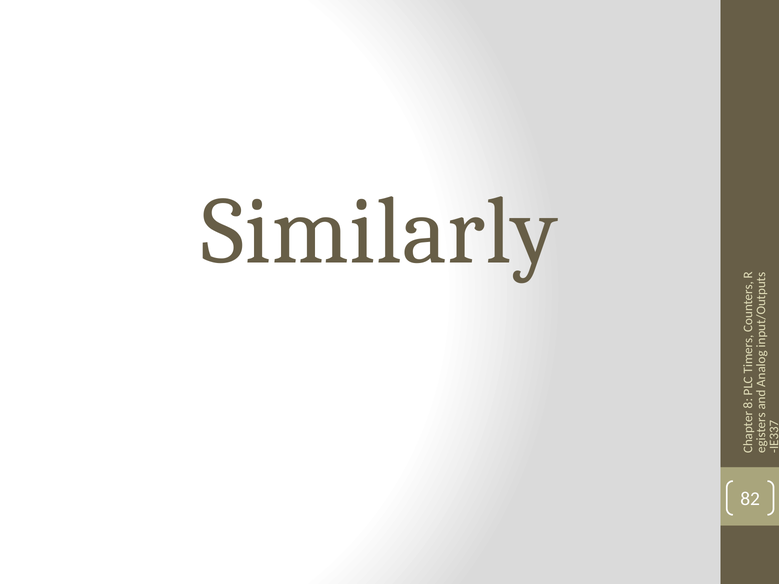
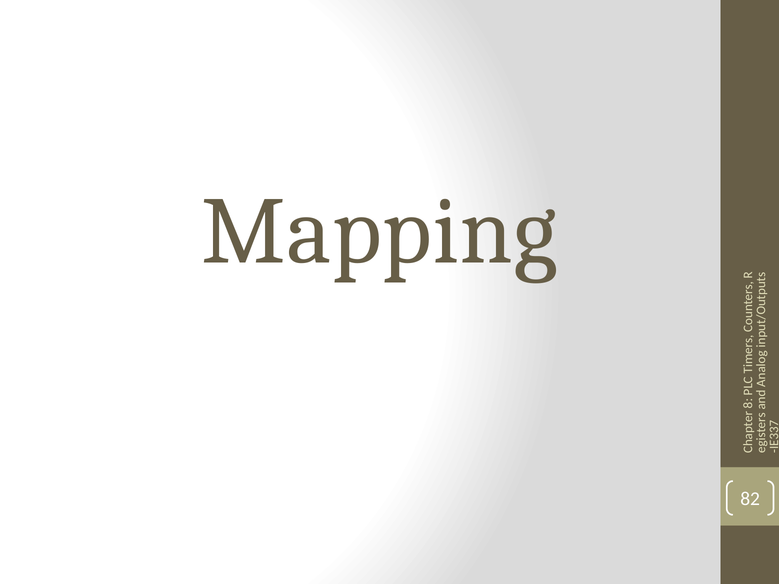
Similarly: Similarly -> Mapping
